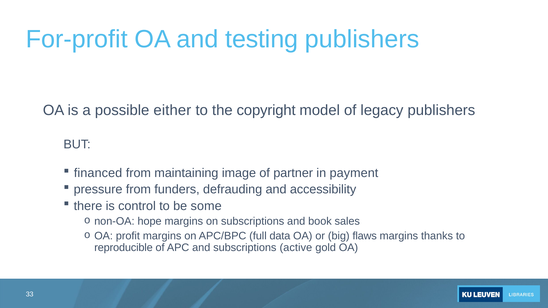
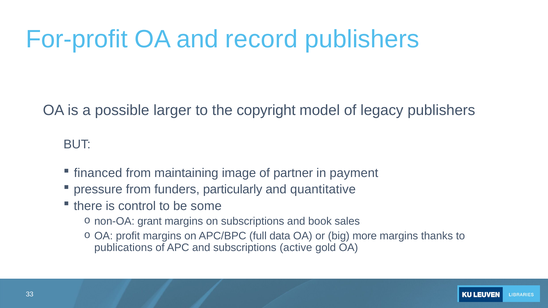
testing: testing -> record
either: either -> larger
defrauding: defrauding -> particularly
accessibility: accessibility -> quantitative
hope: hope -> grant
flaws: flaws -> more
reproducible: reproducible -> publications
